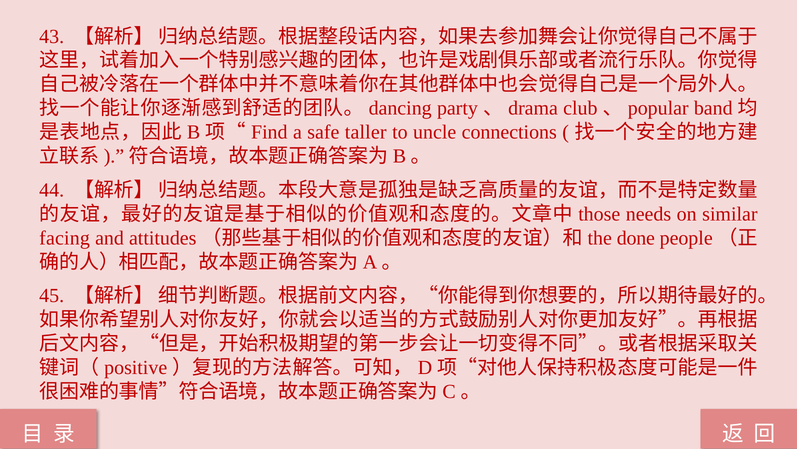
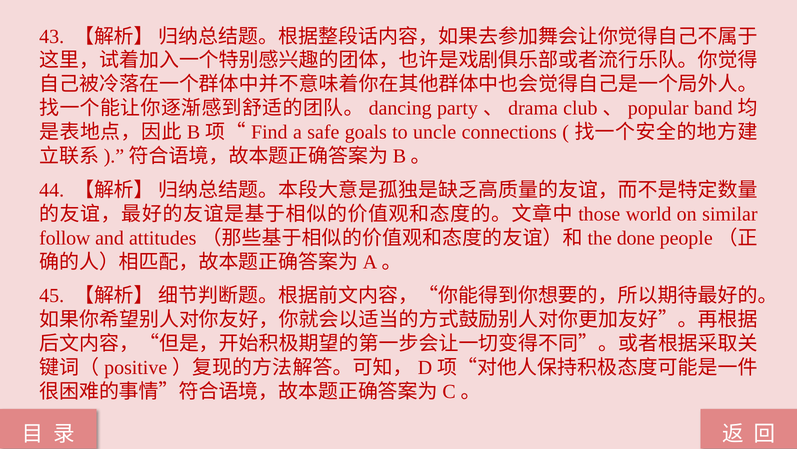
taller: taller -> goals
needs: needs -> world
facing: facing -> follow
